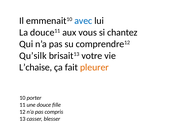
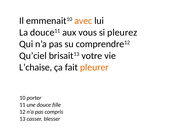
avec colour: blue -> orange
chantez: chantez -> pleurez
Qu’silk: Qu’silk -> Qu’ciel
